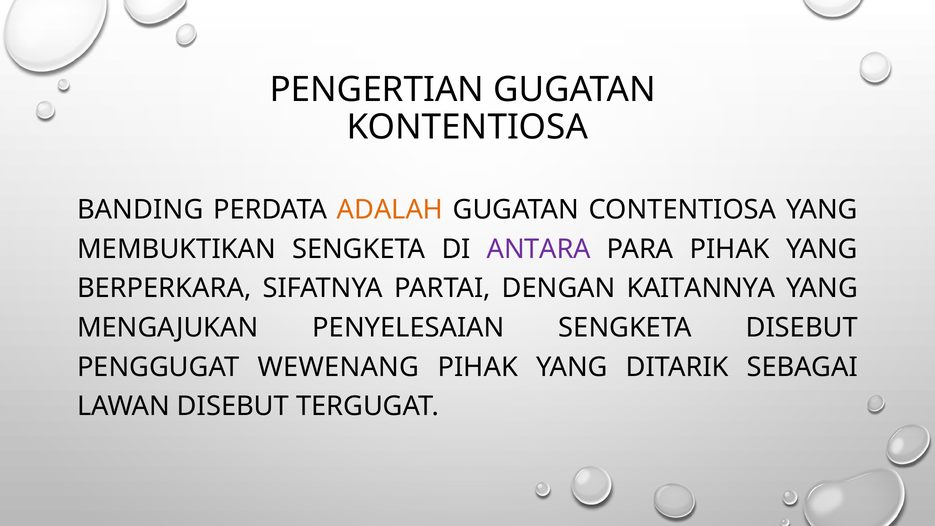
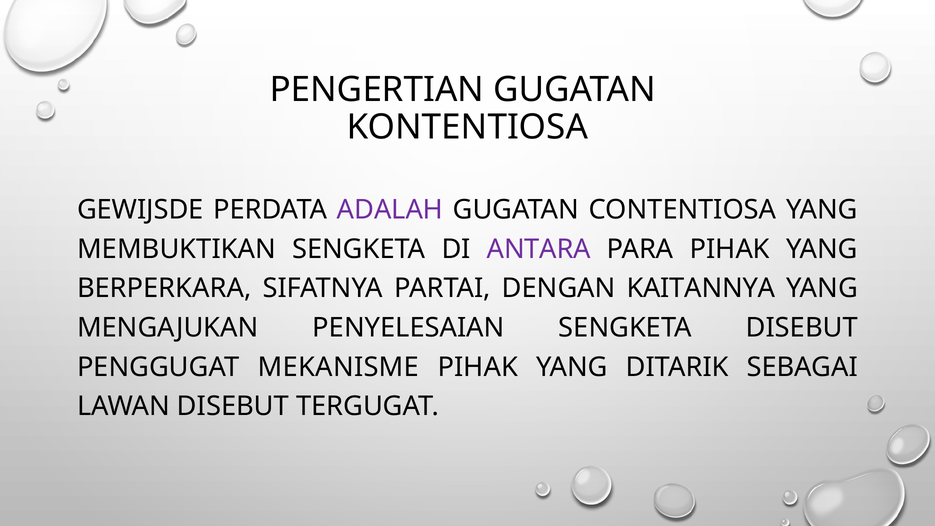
BANDING: BANDING -> GEWIJSDE
ADALAH colour: orange -> purple
WEWENANG: WEWENANG -> MEKANISME
